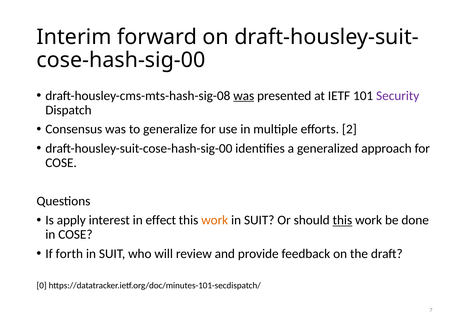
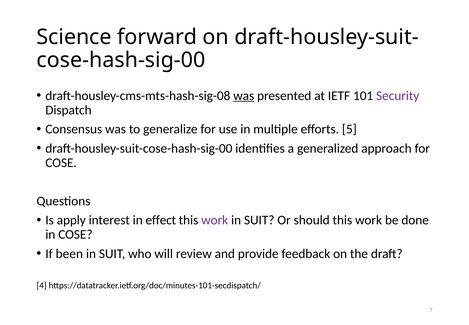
Interim: Interim -> Science
2: 2 -> 5
work at (215, 220) colour: orange -> purple
this at (342, 220) underline: present -> none
forth: forth -> been
0: 0 -> 4
